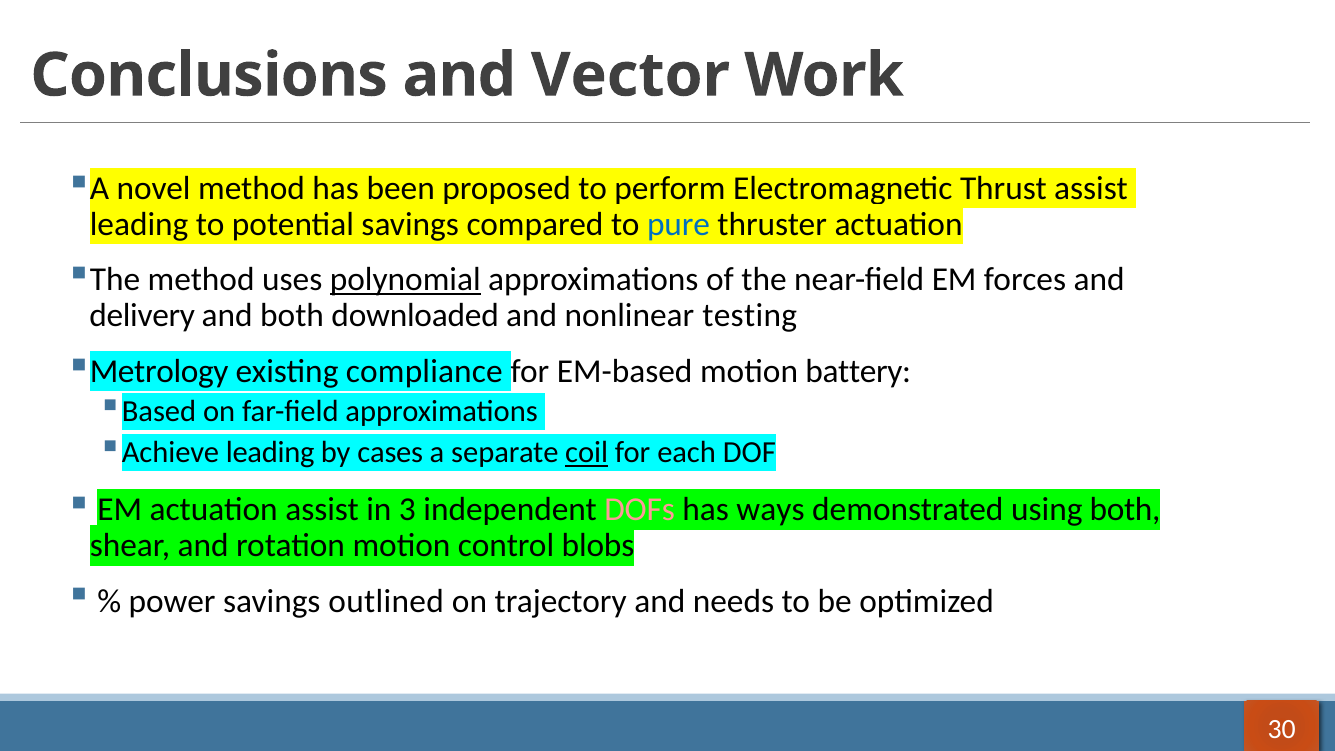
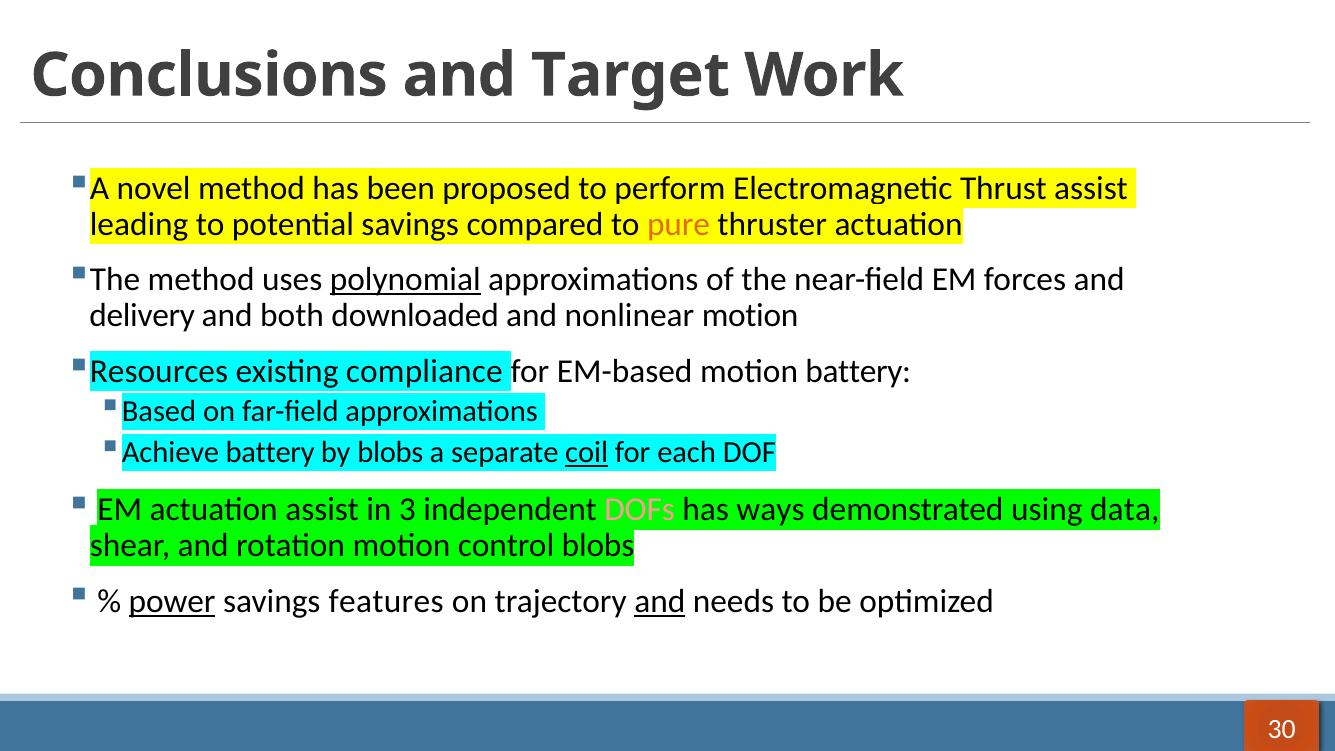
Vector: Vector -> Target
pure colour: blue -> orange
nonlinear testing: testing -> motion
Metrology: Metrology -> Resources
Achieve leading: leading -> battery
by cases: cases -> blobs
using both: both -> data
power underline: none -> present
outlined: outlined -> features
and at (660, 601) underline: none -> present
